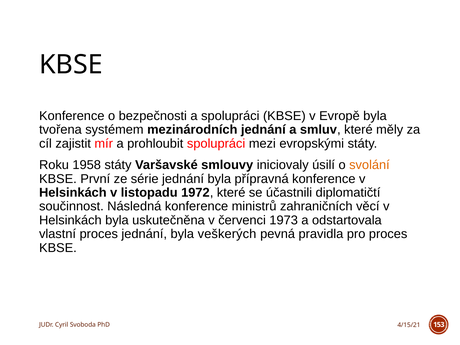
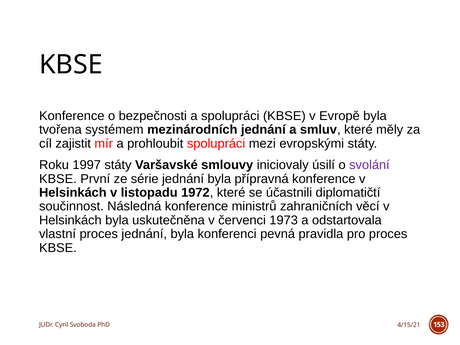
1958: 1958 -> 1997
svolání colour: orange -> purple
veškerých: veškerých -> konferenci
